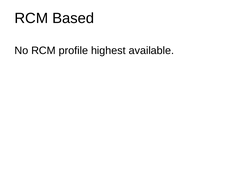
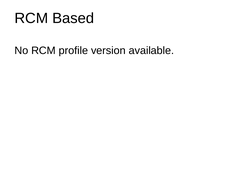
highest: highest -> version
